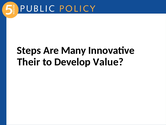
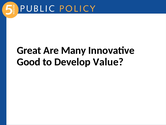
Steps: Steps -> Great
Their: Their -> Good
